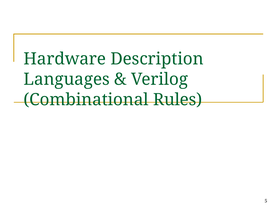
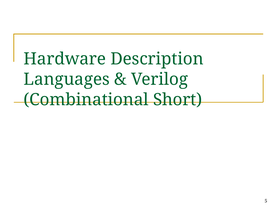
Rules: Rules -> Short
